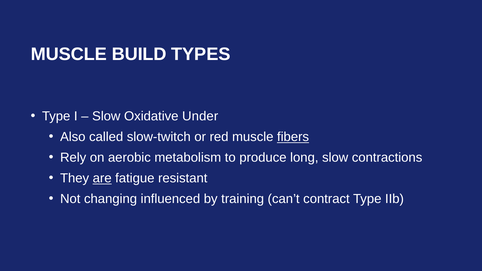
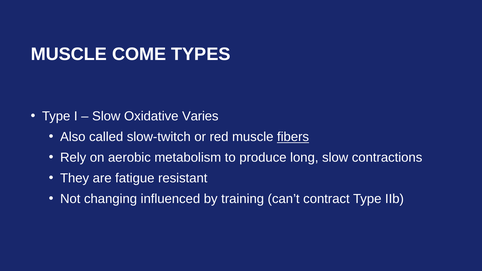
BUILD: BUILD -> COME
Under: Under -> Varies
are underline: present -> none
